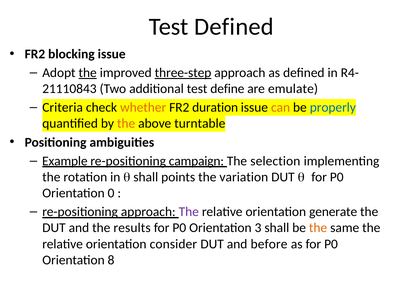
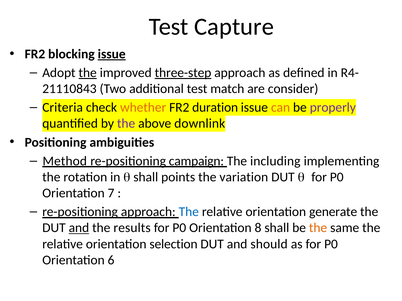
Test Defined: Defined -> Capture
issue at (112, 54) underline: none -> present
define: define -> match
emulate: emulate -> consider
properly colour: blue -> purple
the at (126, 124) colour: orange -> purple
turntable: turntable -> downlink
Example: Example -> Method
selection: selection -> including
0: 0 -> 7
The at (189, 212) colour: purple -> blue
and at (79, 228) underline: none -> present
3: 3 -> 8
consider: consider -> selection
before: before -> should
8: 8 -> 6
